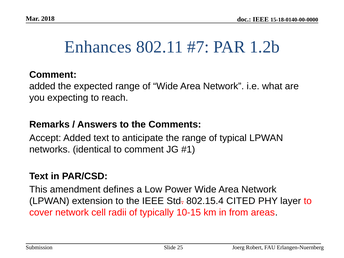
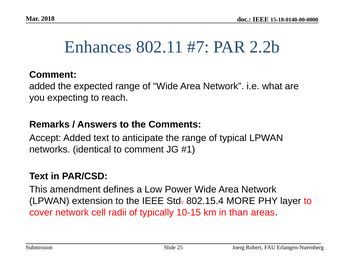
1.2b: 1.2b -> 2.2b
CITED: CITED -> MORE
from: from -> than
